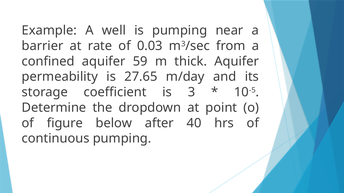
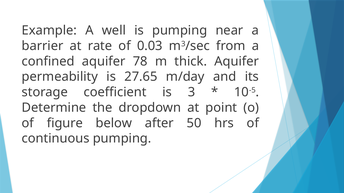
59: 59 -> 78
40: 40 -> 50
